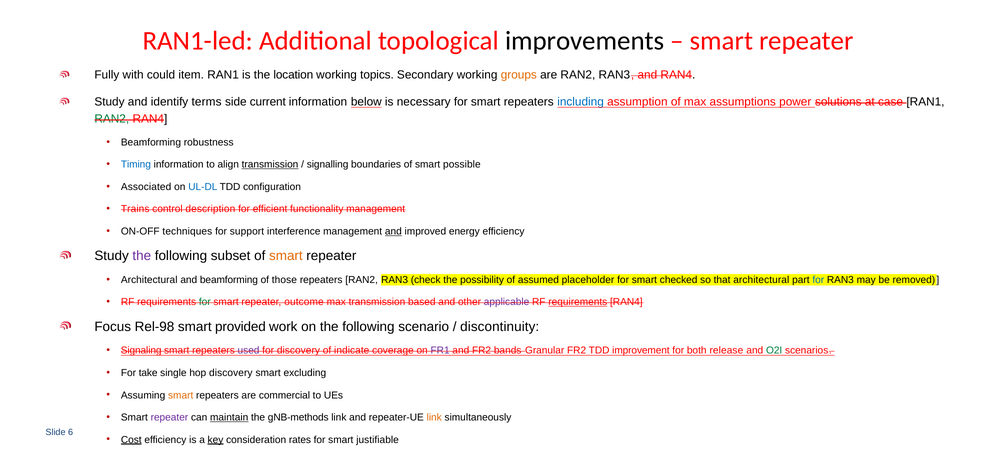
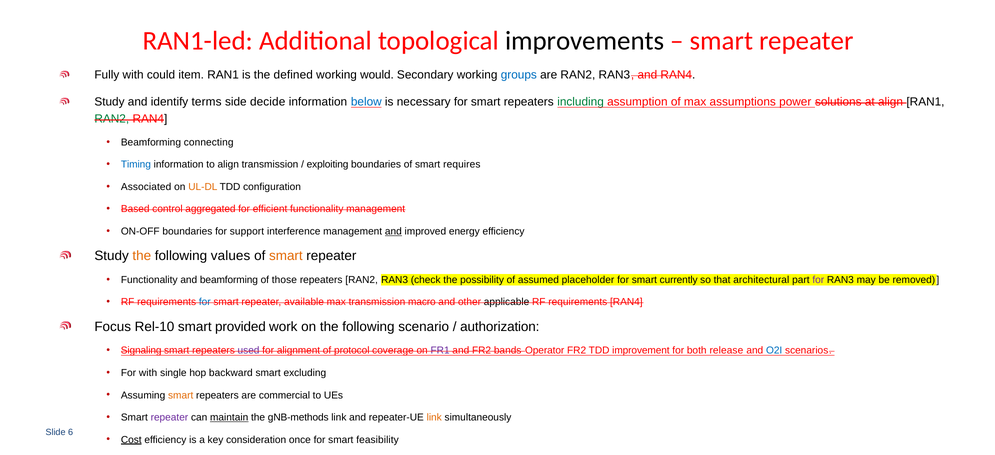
location: location -> defined
topics: topics -> would
groups colour: orange -> blue
current: current -> decide
below colour: black -> blue
including colour: blue -> green
at case: case -> align
robustness: robustness -> connecting
transmission at (270, 165) underline: present -> none
signalling: signalling -> exploiting
possible: possible -> requires
UL-DL colour: blue -> orange
Trains: Trains -> Based
description: description -> aggregated
ON-OFF techniques: techniques -> boundaries
the at (142, 256) colour: purple -> orange
subset: subset -> values
Architectural at (149, 280): Architectural -> Functionality
checked: checked -> currently
for at (818, 280) colour: blue -> purple
for at (205, 302) colour: green -> blue
outcome: outcome -> available
based: based -> macro
applicable colour: purple -> black
requirements at (578, 302) underline: present -> none
Rel-98: Rel-98 -> Rel-10
discontinuity: discontinuity -> authorization
for discovery: discovery -> alignment
indicate: indicate -> protocol
Granular: Granular -> Operator
O2I colour: green -> blue
For take: take -> with
hop discovery: discovery -> backward
key underline: present -> none
rates: rates -> once
justifiable: justifiable -> feasibility
